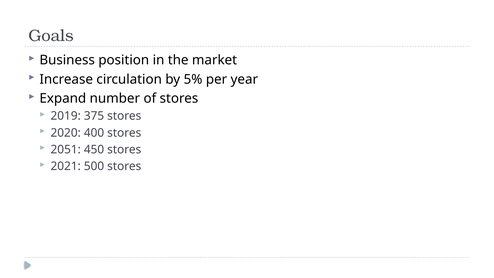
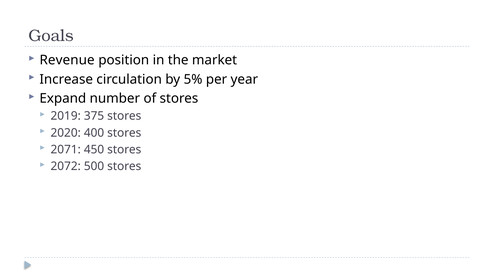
Business: Business -> Revenue
2051: 2051 -> 2071
2021: 2021 -> 2072
